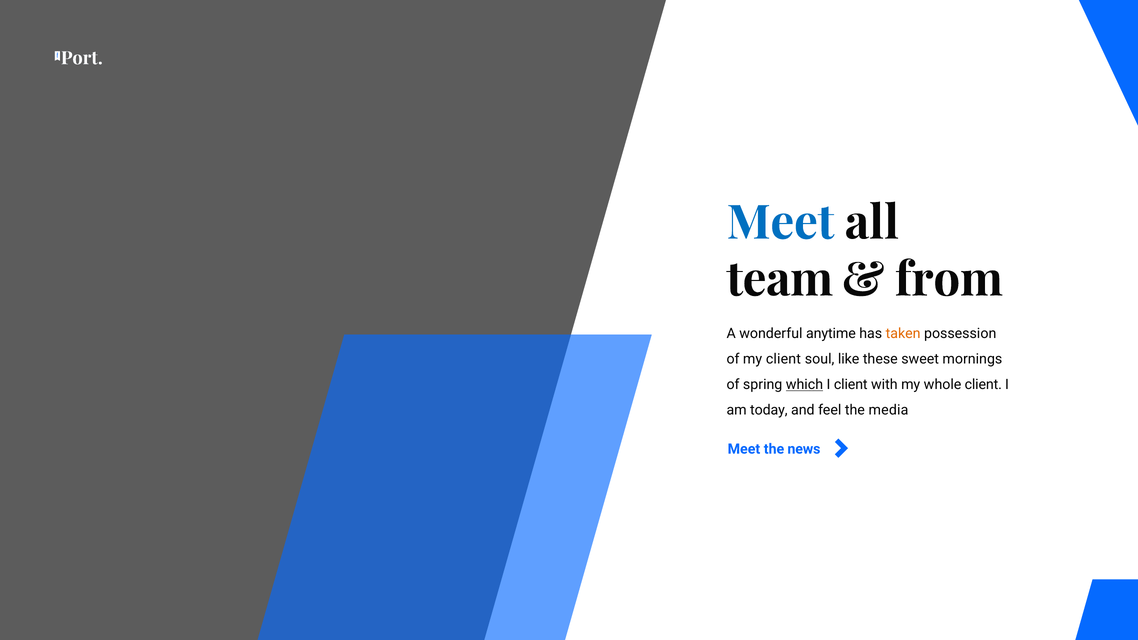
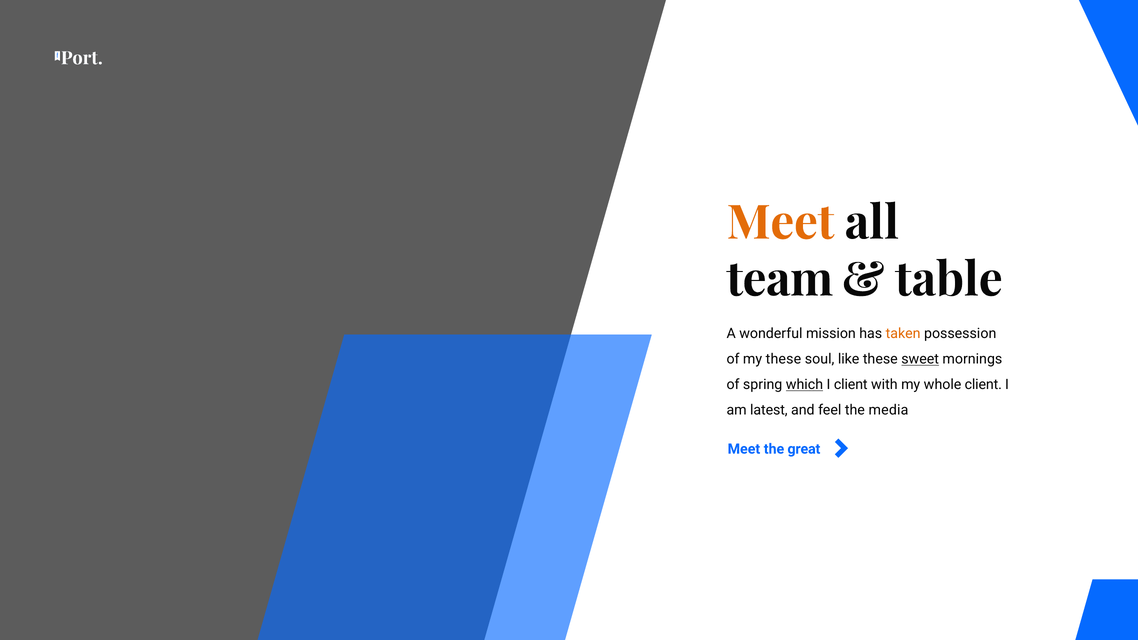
Meet at (781, 223) colour: blue -> orange
from: from -> table
anytime: anytime -> mission
my client: client -> these
sweet underline: none -> present
today: today -> latest
news: news -> great
